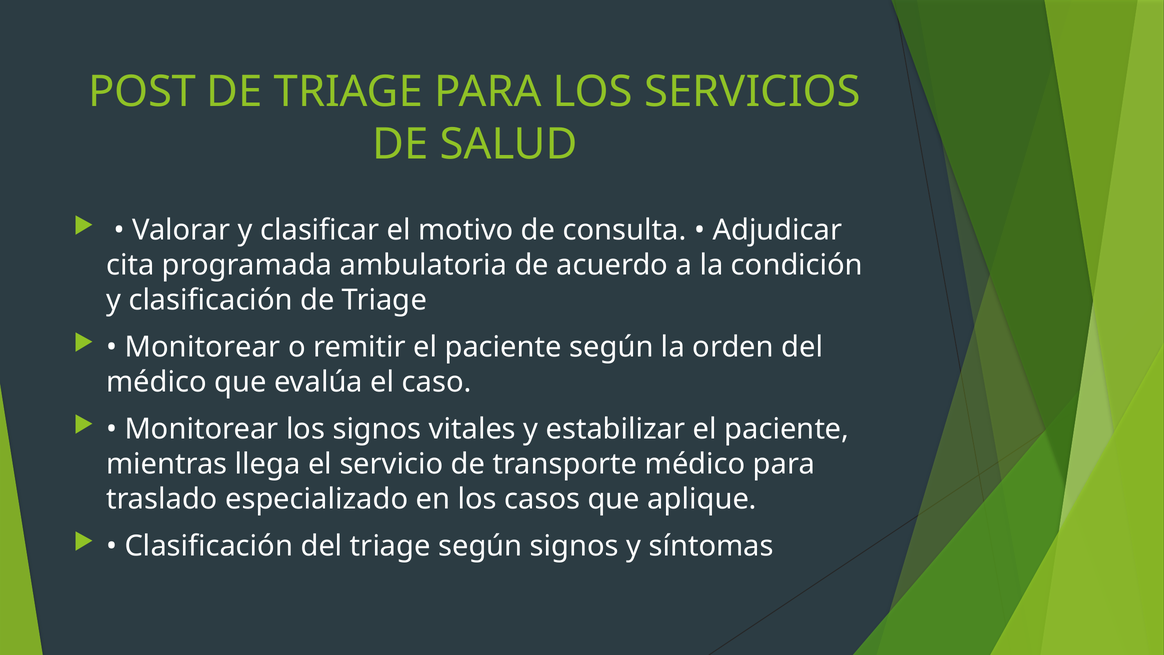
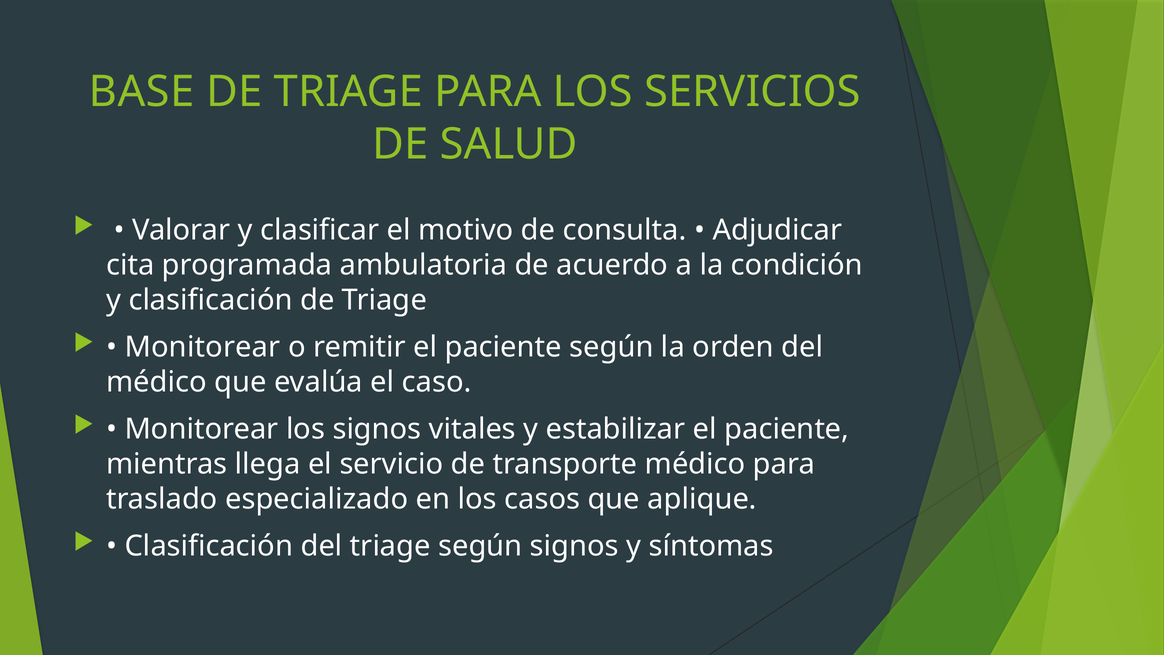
POST: POST -> BASE
